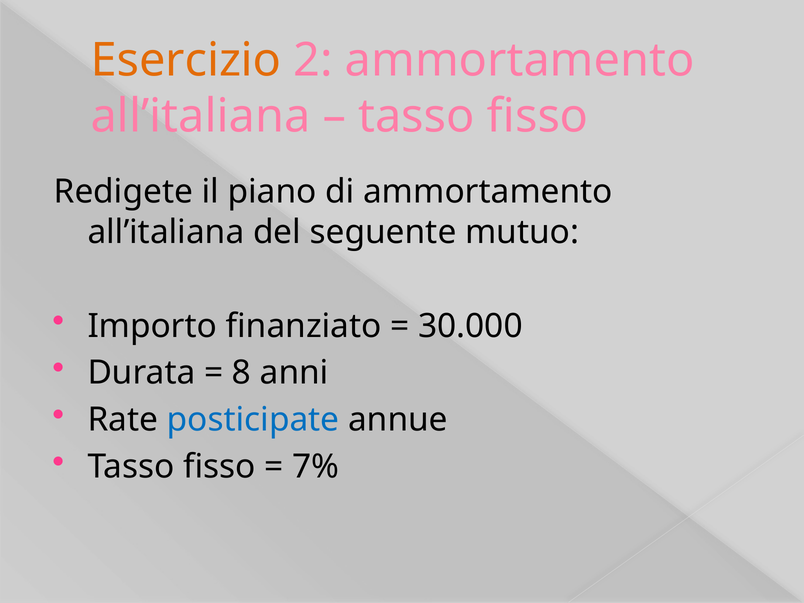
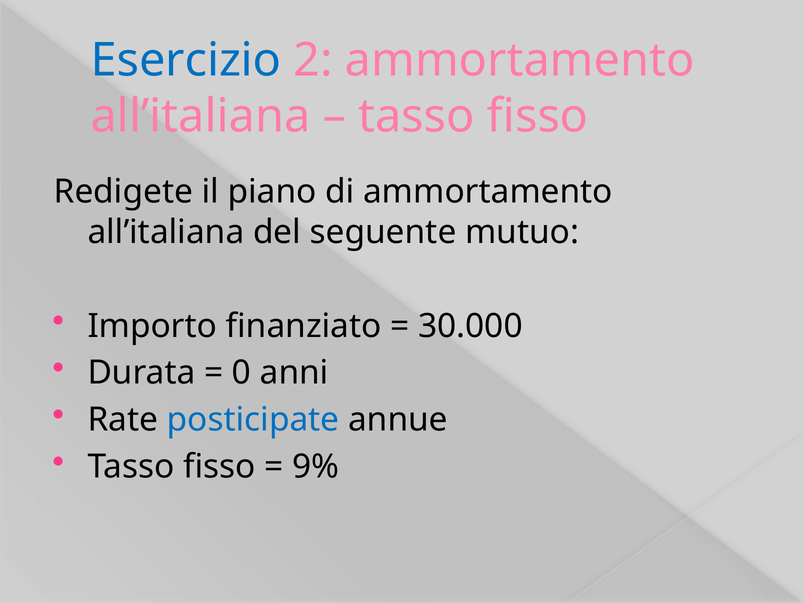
Esercizio colour: orange -> blue
8: 8 -> 0
7%: 7% -> 9%
